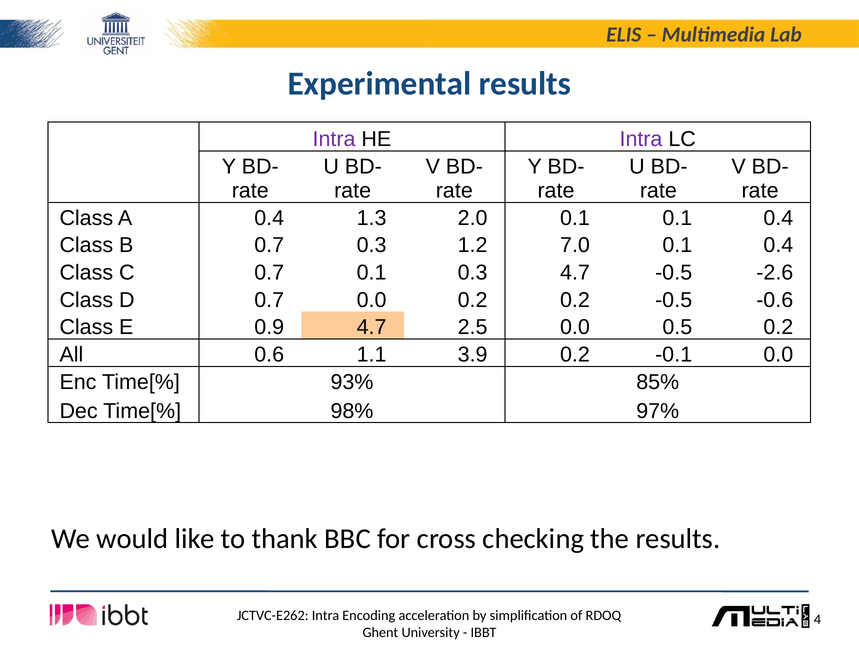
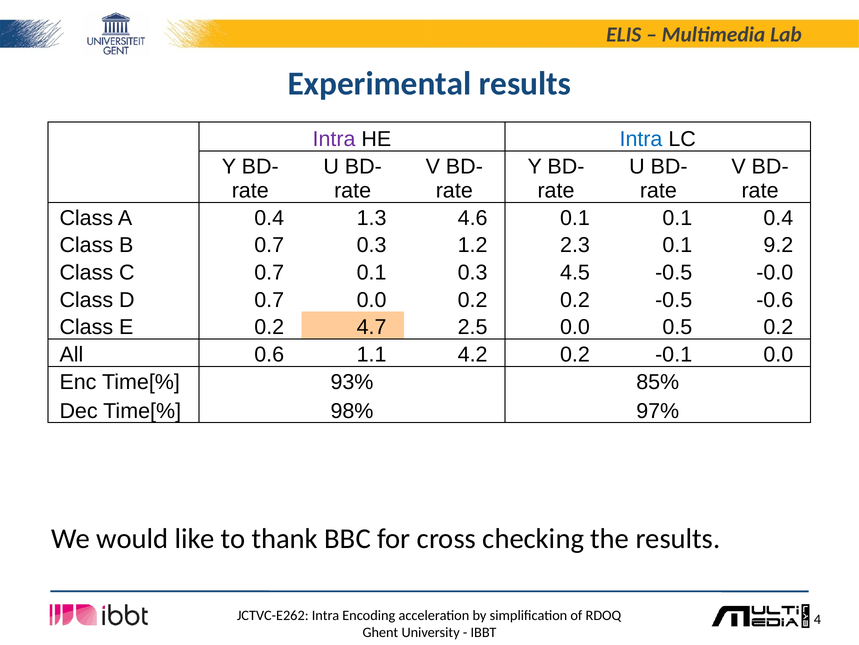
Intra at (641, 139) colour: purple -> blue
2.0: 2.0 -> 4.6
7.0: 7.0 -> 2.3
0.4 at (778, 245): 0.4 -> 9.2
0.3 4.7: 4.7 -> 4.5
-2.6: -2.6 -> -0.0
E 0.9: 0.9 -> 0.2
3.9: 3.9 -> 4.2
